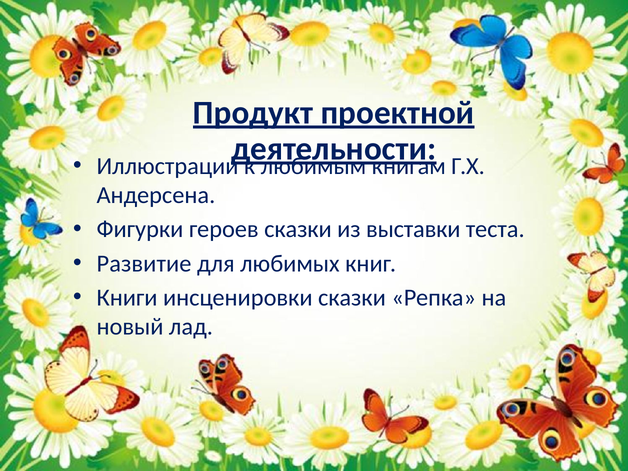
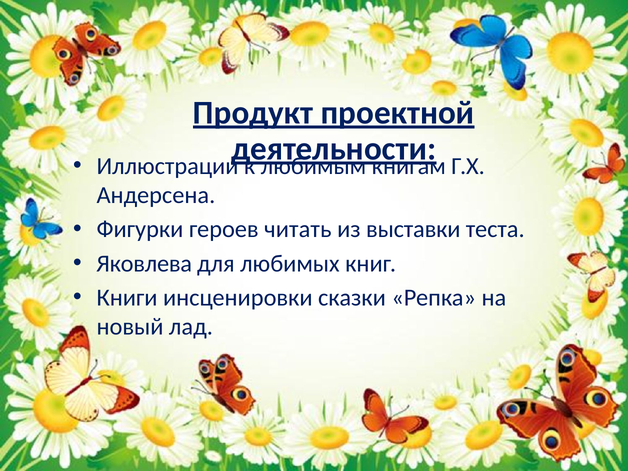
героев сказки: сказки -> читать
Развитие: Развитие -> Яковлева
